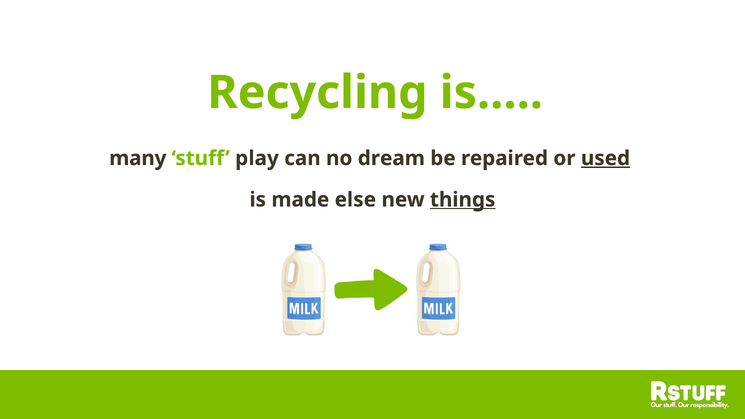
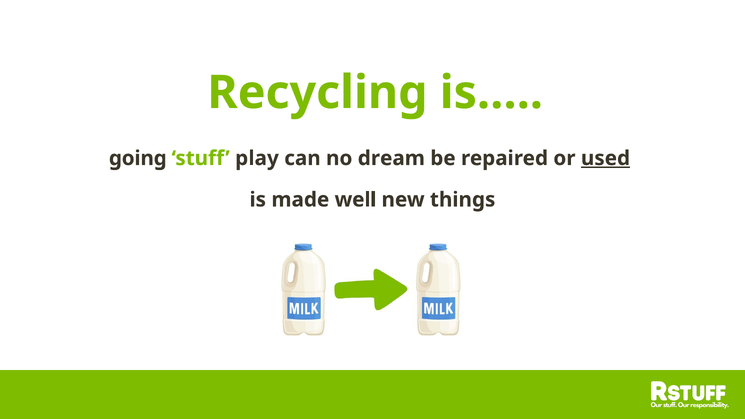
many: many -> going
else: else -> well
things underline: present -> none
